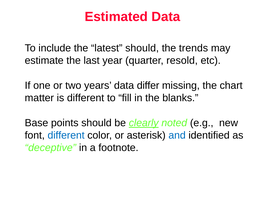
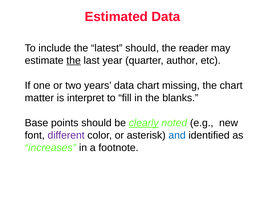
trends: trends -> reader
the at (74, 60) underline: none -> present
resold: resold -> author
data differ: differ -> chart
is different: different -> interpret
different at (66, 135) colour: blue -> purple
deceptive: deceptive -> increases
